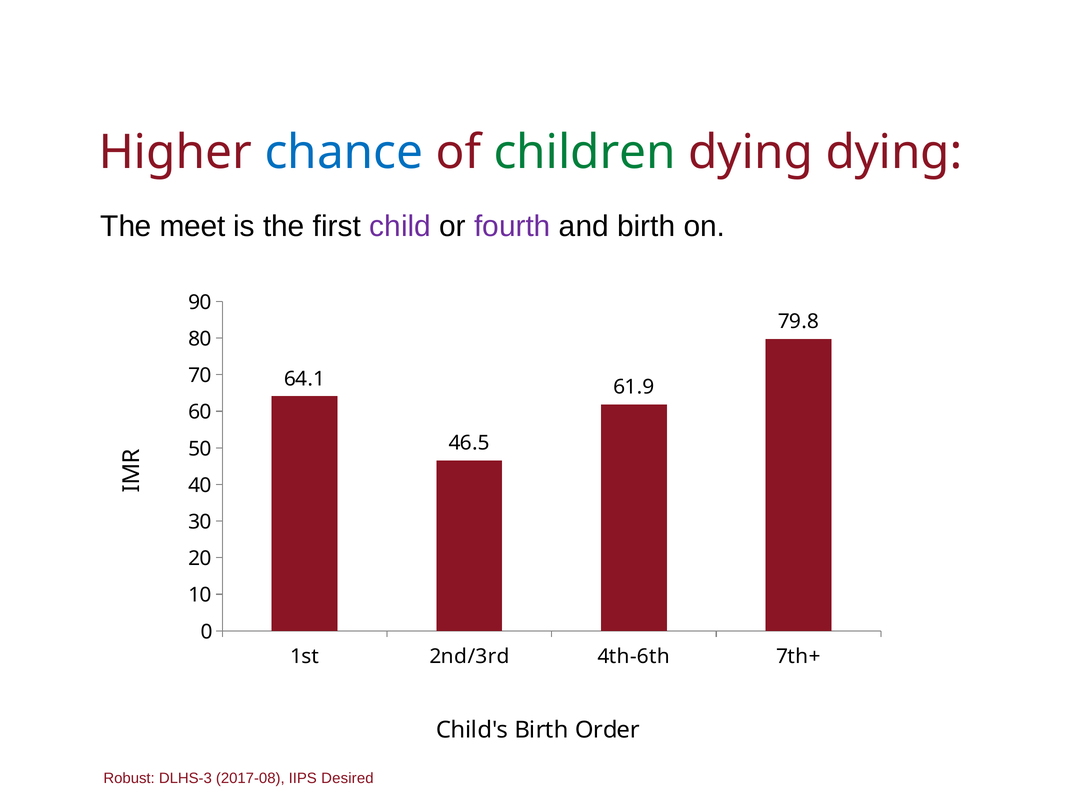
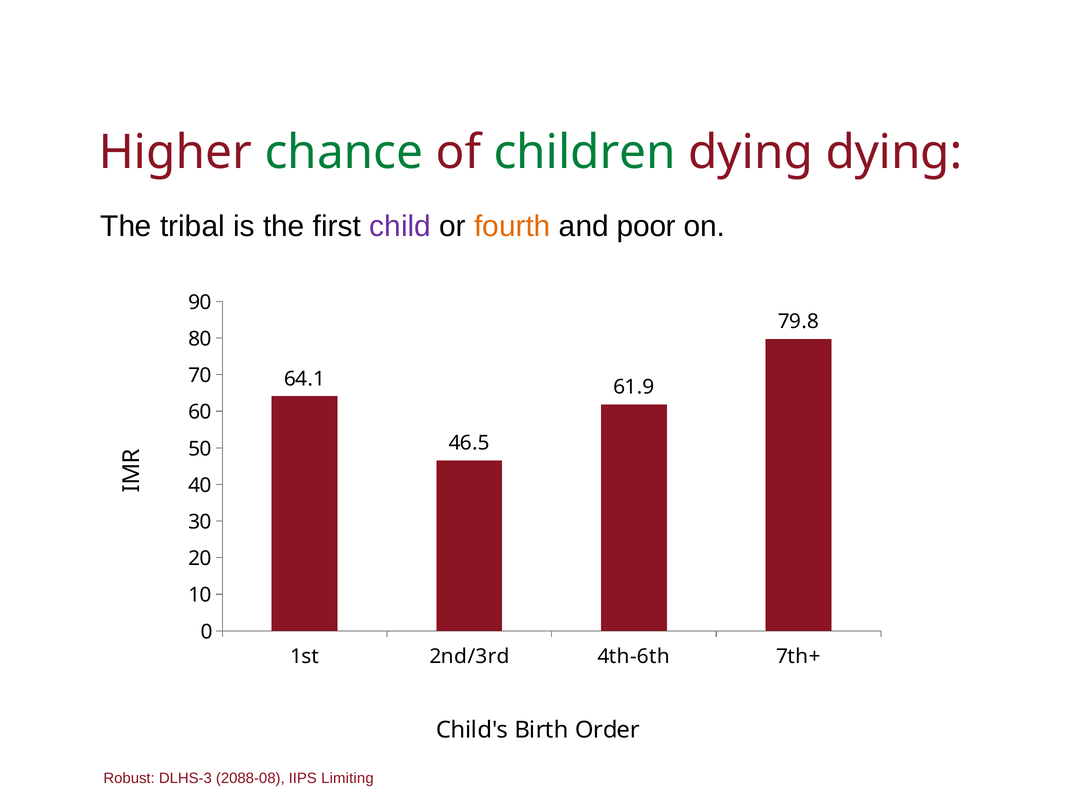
chance colour: blue -> green
meet: meet -> tribal
fourth colour: purple -> orange
and birth: birth -> poor
2017-08: 2017-08 -> 2088-08
Desired: Desired -> Limiting
